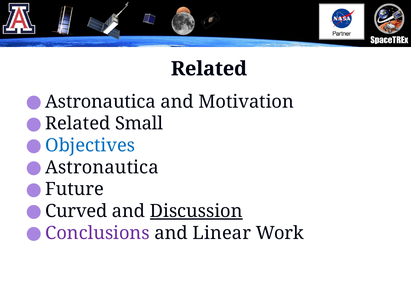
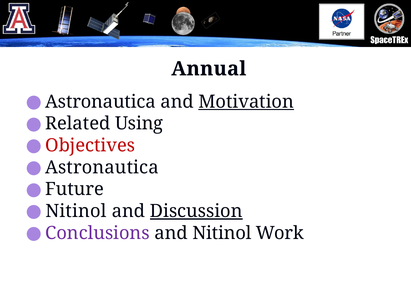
Related at (209, 69): Related -> Annual
Motivation underline: none -> present
Small: Small -> Using
Objectives colour: blue -> red
Curved at (76, 211): Curved -> Nitinol
and Linear: Linear -> Nitinol
